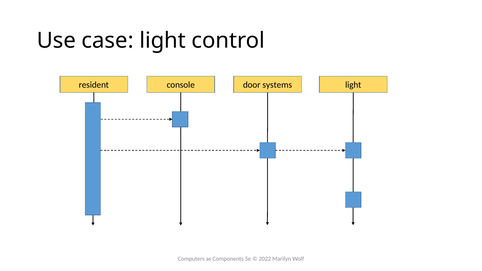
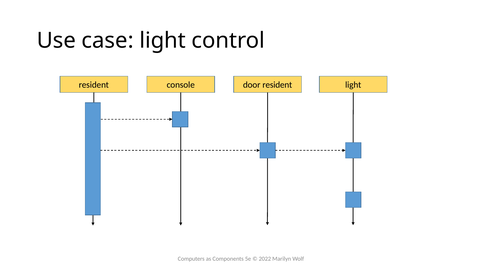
door systems: systems -> resident
